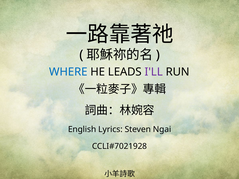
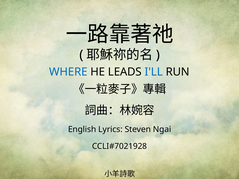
I'LL colour: purple -> blue
